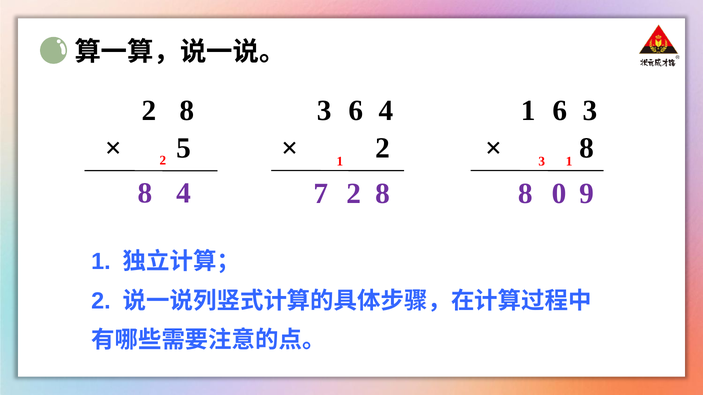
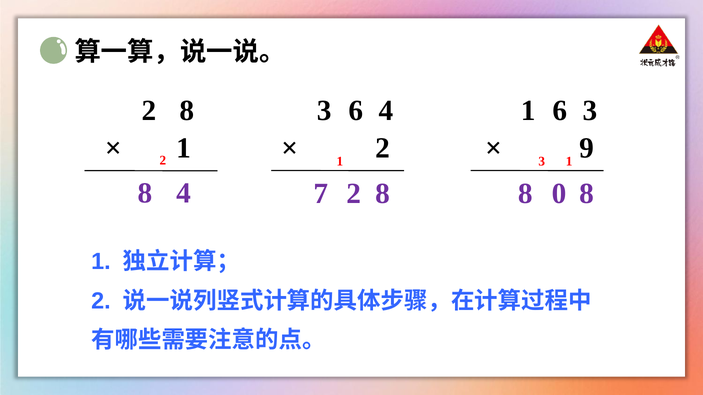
8 at (587, 148): 8 -> 9
5 at (183, 148): 5 -> 1
0 9: 9 -> 8
